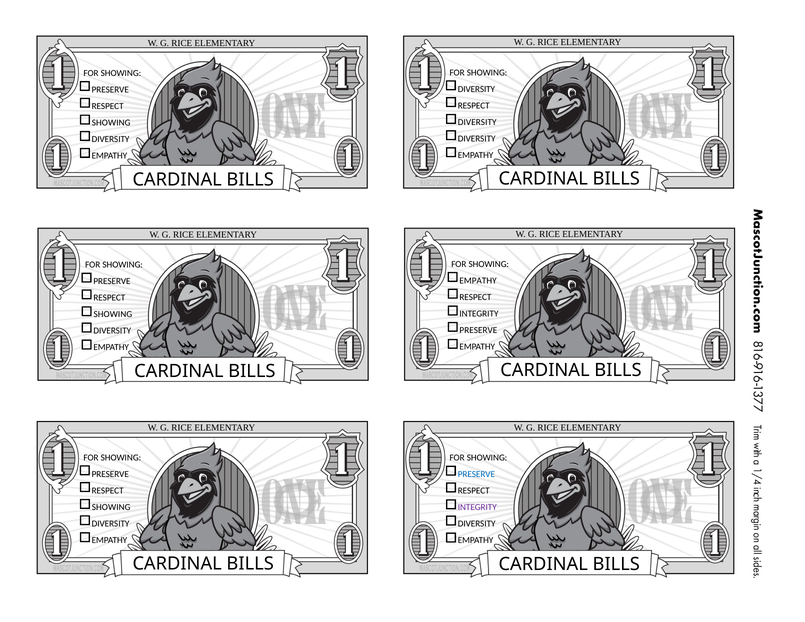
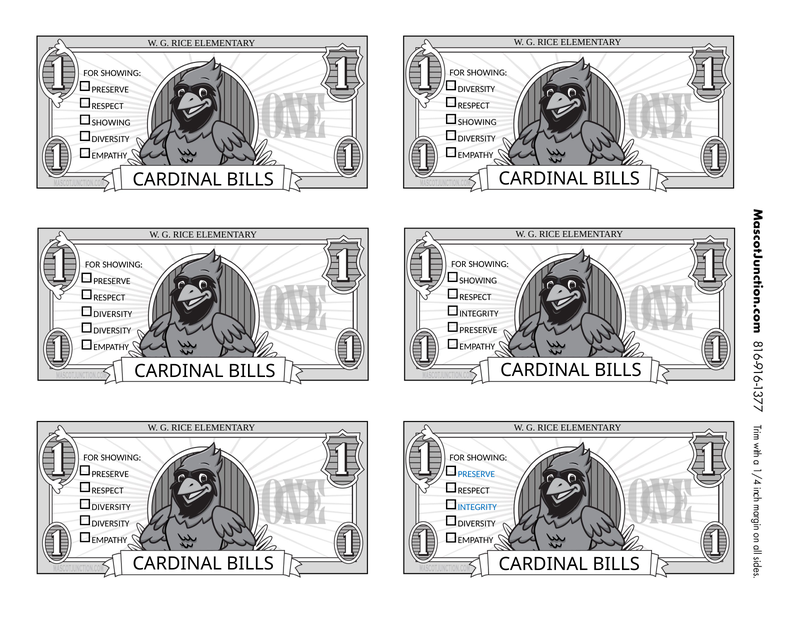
DIVERSITY at (477, 122): DIVERSITY -> SHOWING
EMPATHY at (478, 281): EMPATHY -> SHOWING
SHOWING at (113, 314): SHOWING -> DIVERSITY
SHOWING at (111, 507): SHOWING -> DIVERSITY
INTEGRITY at (477, 507) colour: purple -> blue
